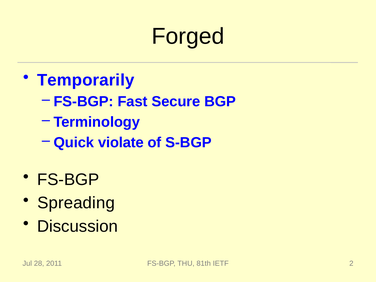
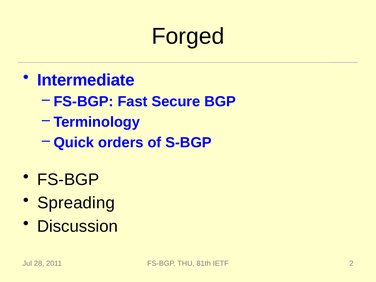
Temporarily: Temporarily -> Intermediate
violate: violate -> orders
